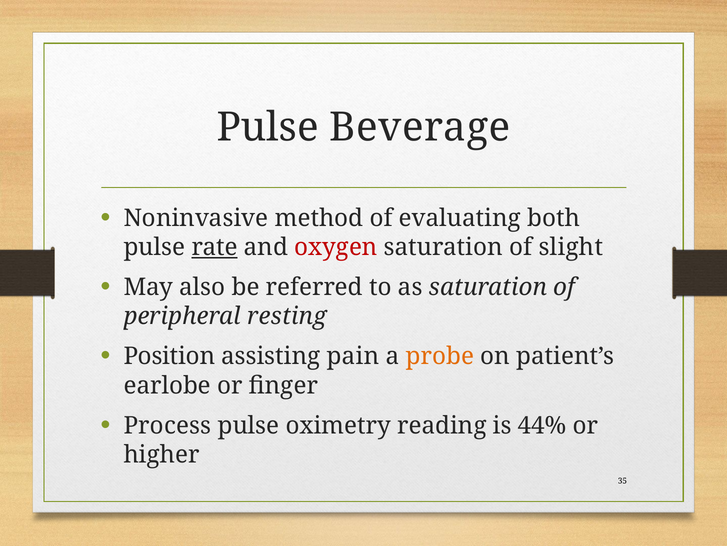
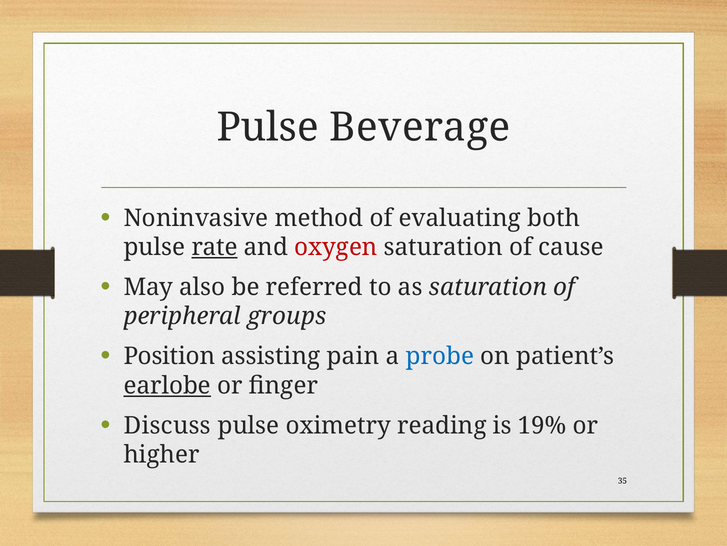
slight: slight -> cause
resting: resting -> groups
probe colour: orange -> blue
earlobe underline: none -> present
Process: Process -> Discuss
44%: 44% -> 19%
